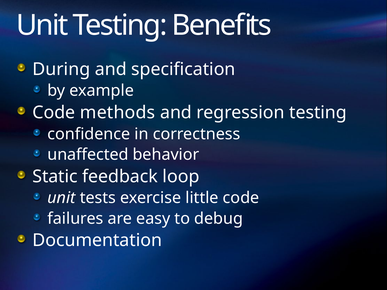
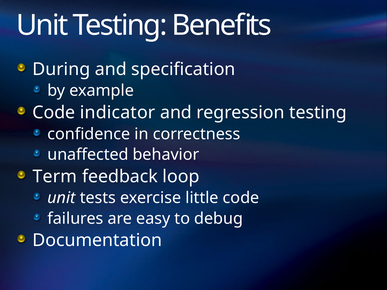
methods: methods -> indicator
Static: Static -> Term
